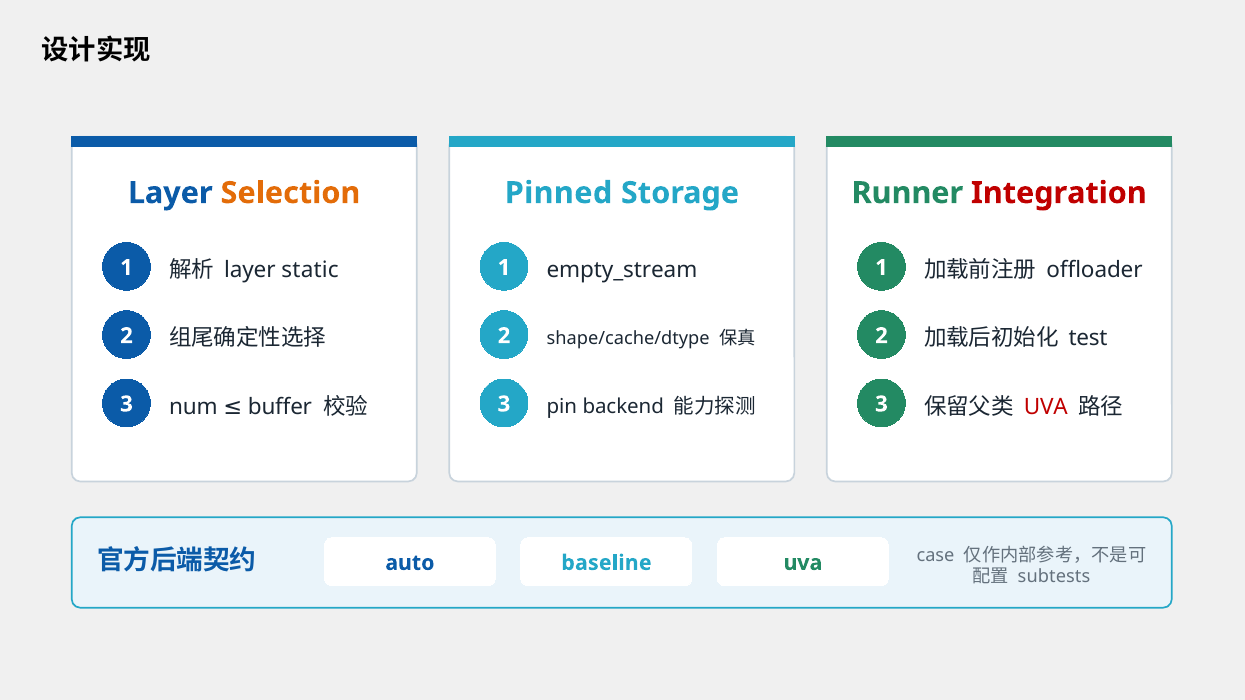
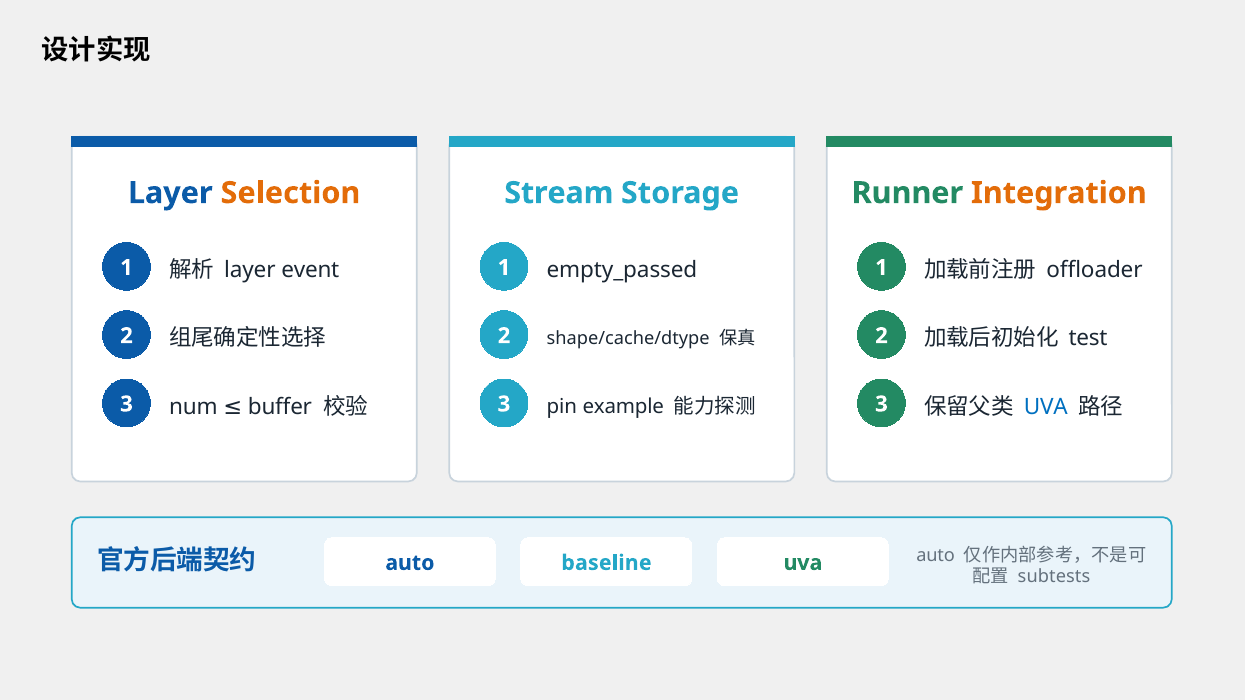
Pinned: Pinned -> Stream
Integration colour: red -> orange
static: static -> event
empty_stream: empty_stream -> empty_passed
backend: backend -> example
UVA at (1046, 407) colour: red -> blue
uva case: case -> auto
